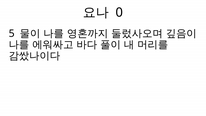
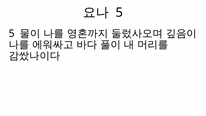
0 at (119, 12): 0 -> 5
